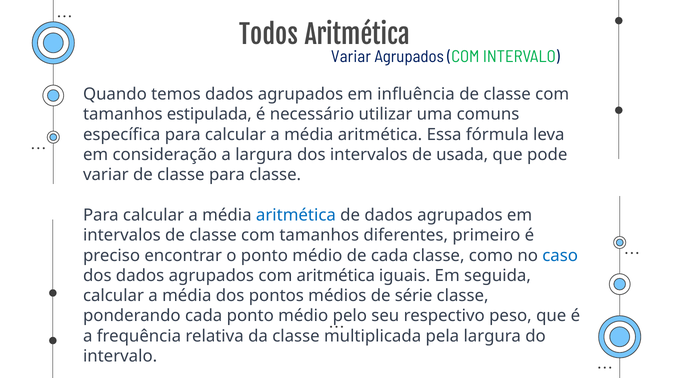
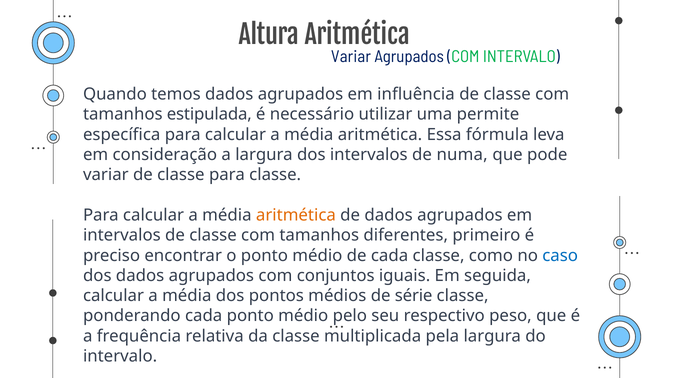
Todos: Todos -> Altura
comuns: comuns -> permite
usada: usada -> numa
aritmética at (296, 215) colour: blue -> orange
com aritmética: aritmética -> conjuntos
